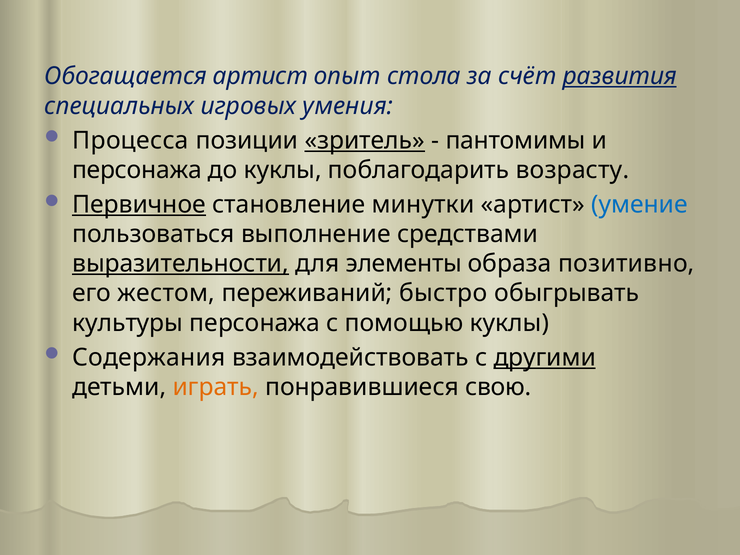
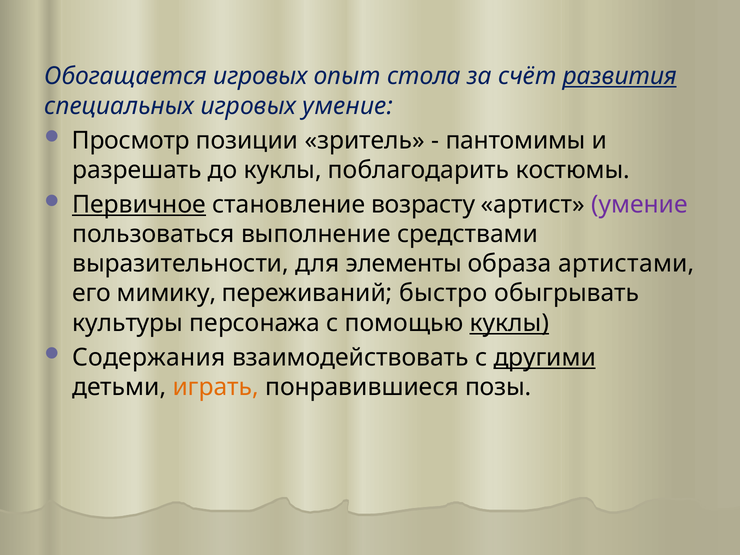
Обогащается артист: артист -> игровых
игровых умения: умения -> умение
Процесса: Процесса -> Просмотр
зритель underline: present -> none
персонажа at (137, 170): персонажа -> разрешать
возрасту: возрасту -> костюмы
минутки: минутки -> возрасту
умение at (639, 205) colour: blue -> purple
выразительности underline: present -> none
позитивно: позитивно -> артистами
жестом: жестом -> мимику
куклы at (509, 323) underline: none -> present
свою: свою -> позы
